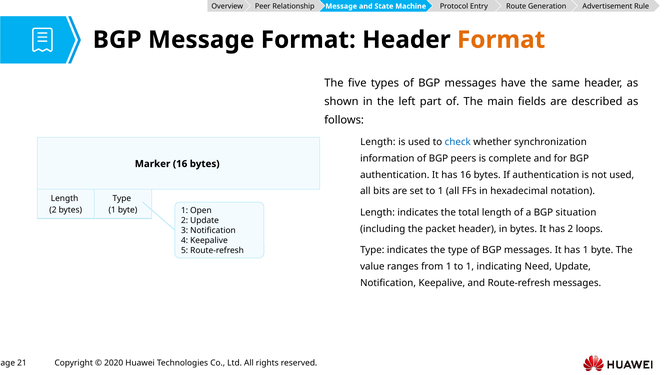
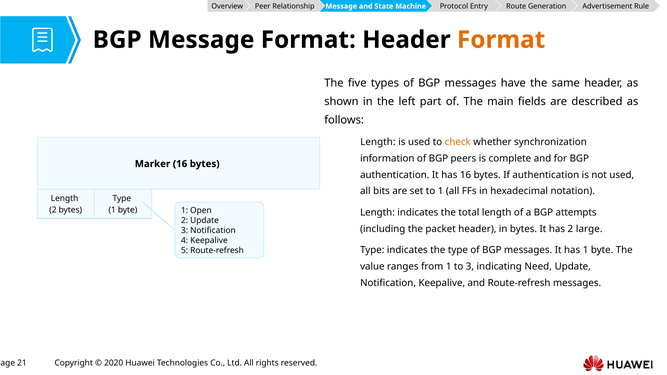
check colour: blue -> orange
situation: situation -> attempts
loops: loops -> large
1 to 1: 1 -> 3
